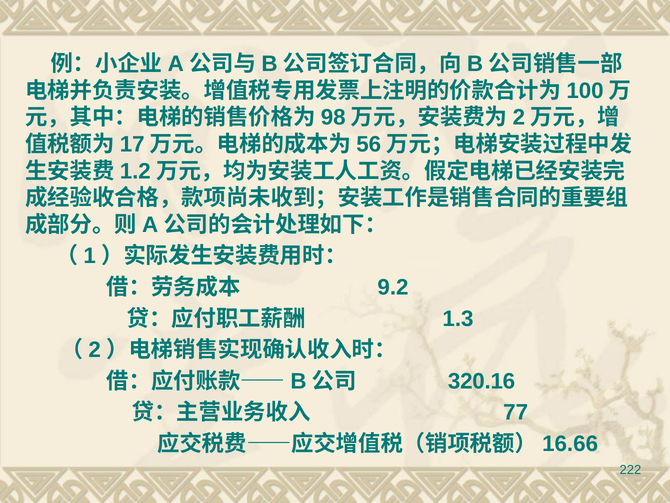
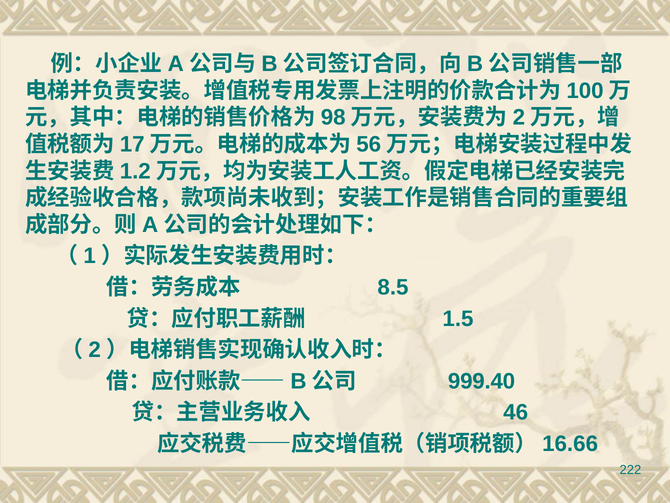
9.2: 9.2 -> 8.5
1.3: 1.3 -> 1.5
320.16: 320.16 -> 999.40
77: 77 -> 46
